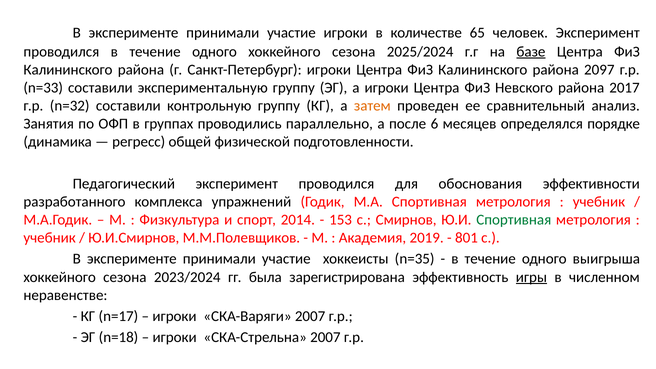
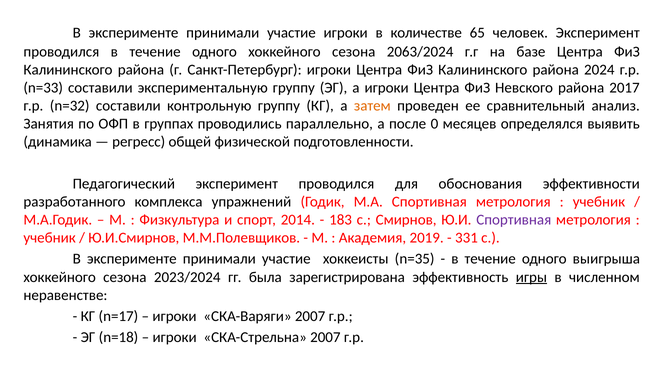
2025/2024: 2025/2024 -> 2063/2024
базе underline: present -> none
2097: 2097 -> 2024
6: 6 -> 0
порядке: порядке -> выявить
153: 153 -> 183
Спортивная at (514, 220) colour: green -> purple
801: 801 -> 331
